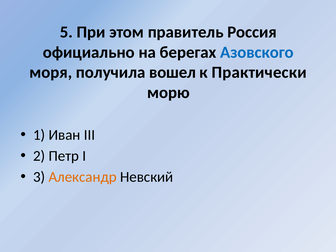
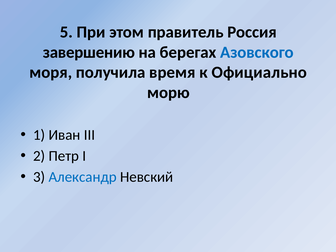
официально: официально -> завершению
вошел: вошел -> время
Практически: Практически -> Официально
Александр colour: orange -> blue
